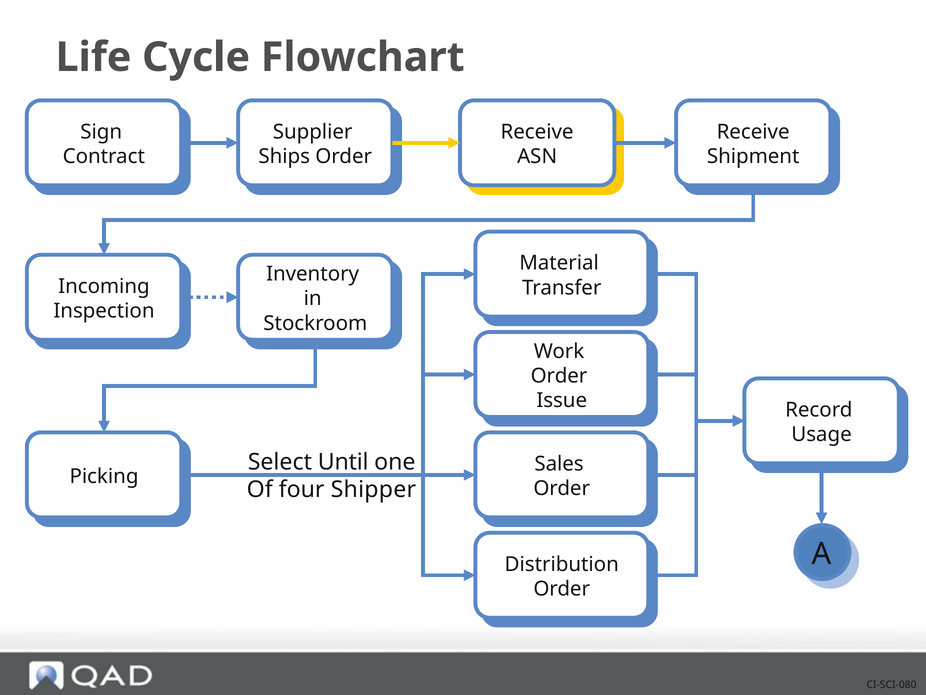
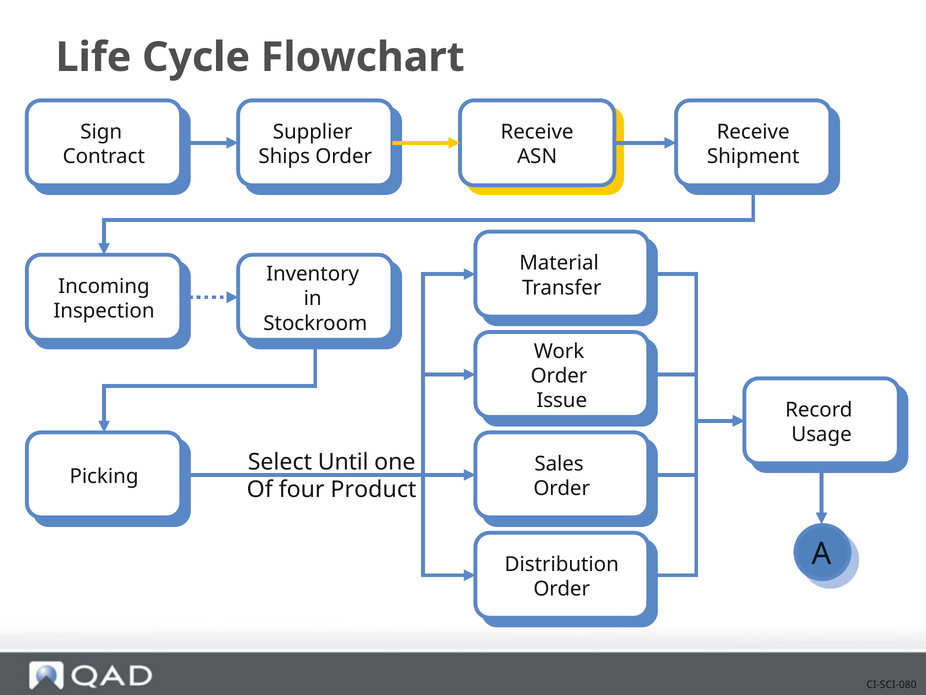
Shipper: Shipper -> Product
